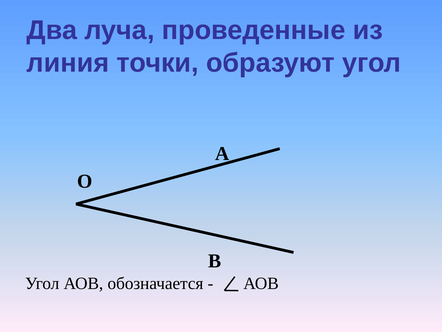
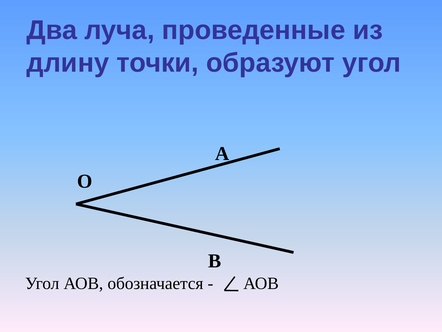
линия: линия -> длину
